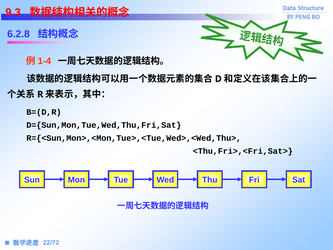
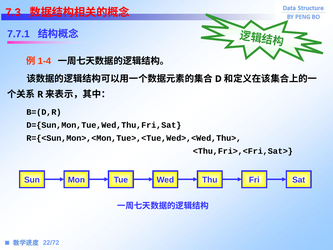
9.3: 9.3 -> 7.3
6.2.8: 6.2.8 -> 7.7.1
